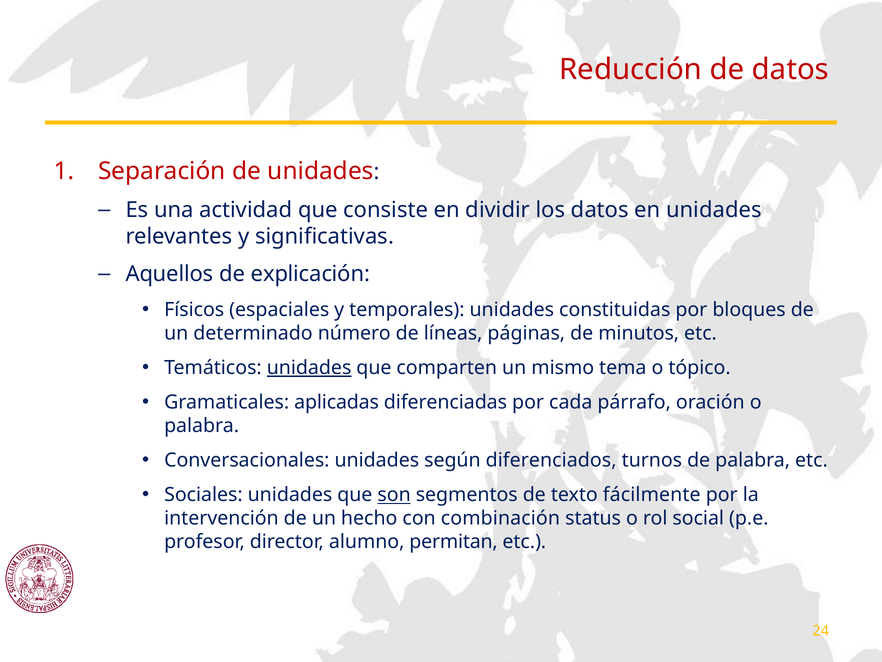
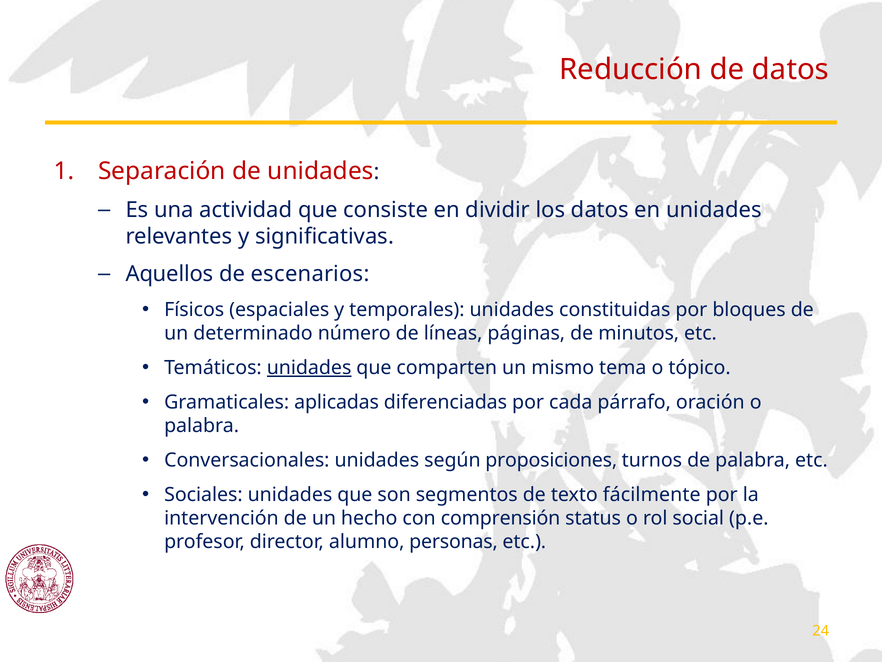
explicación: explicación -> escenarios
diferenciados: diferenciados -> proposiciones
son underline: present -> none
combinación: combinación -> comprensión
permitan: permitan -> personas
